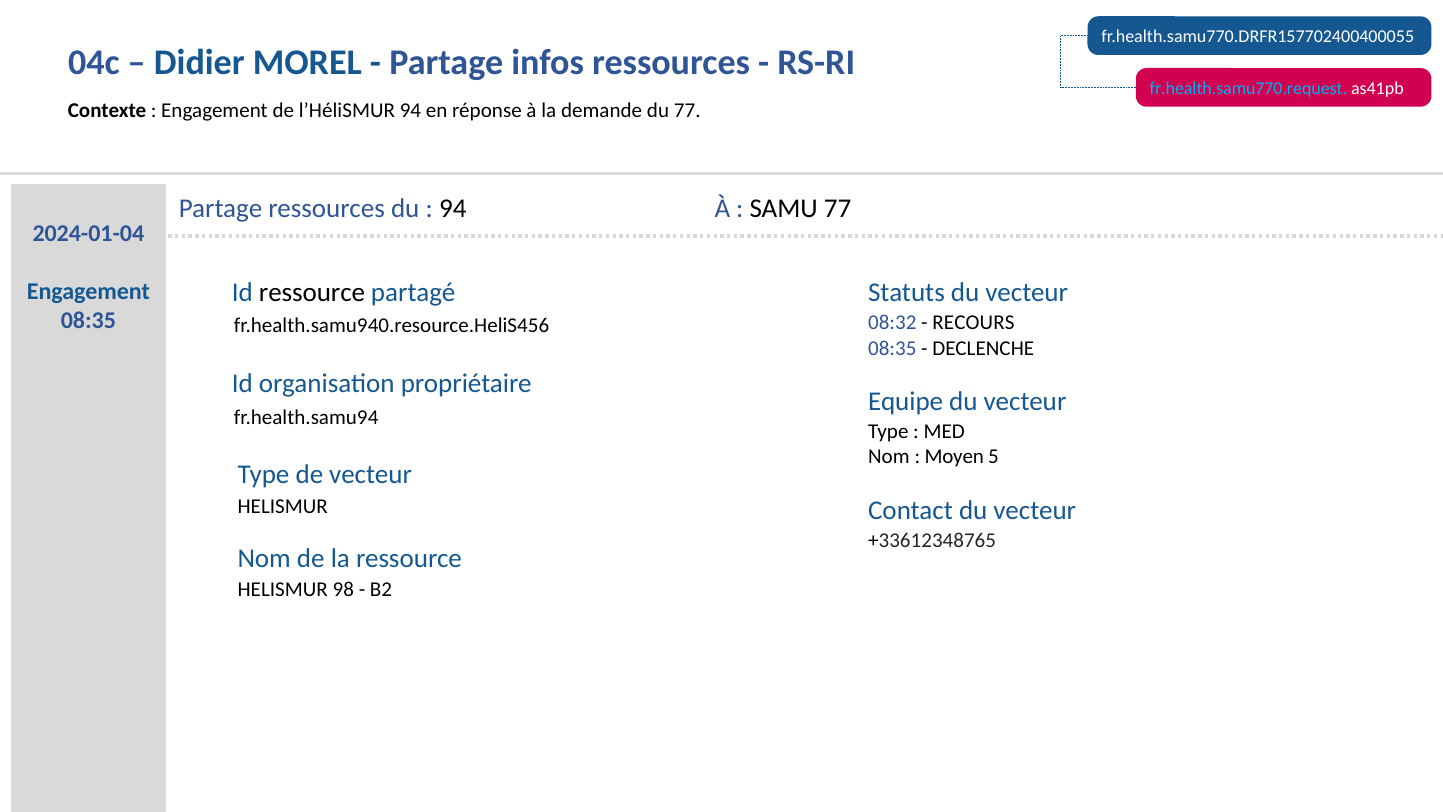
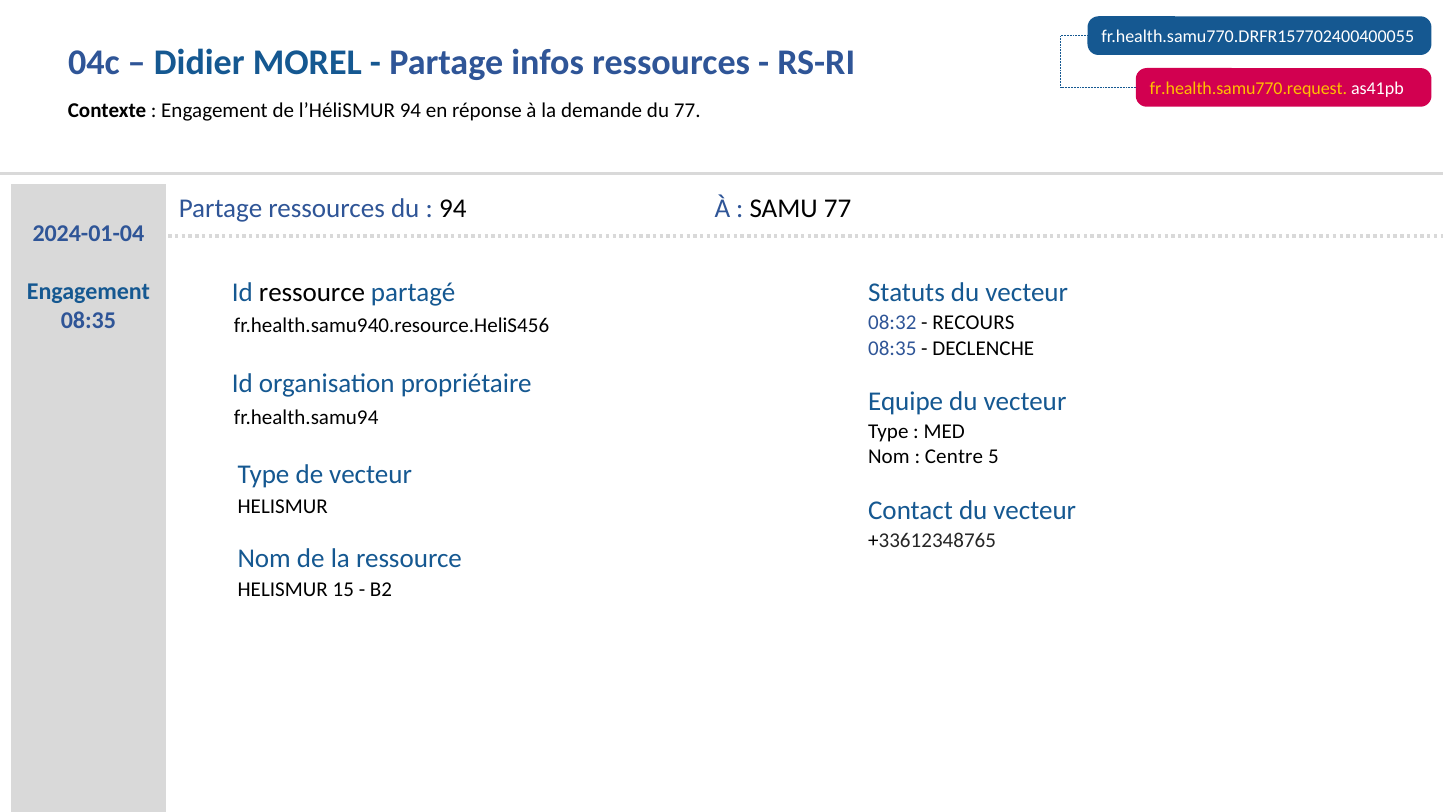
fr.health.samu770.request colour: light blue -> yellow
Moyen: Moyen -> Centre
98: 98 -> 15
